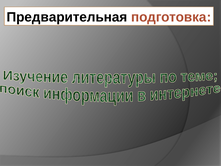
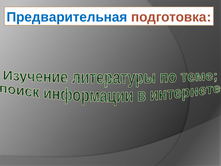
Предварительная colour: black -> blue
